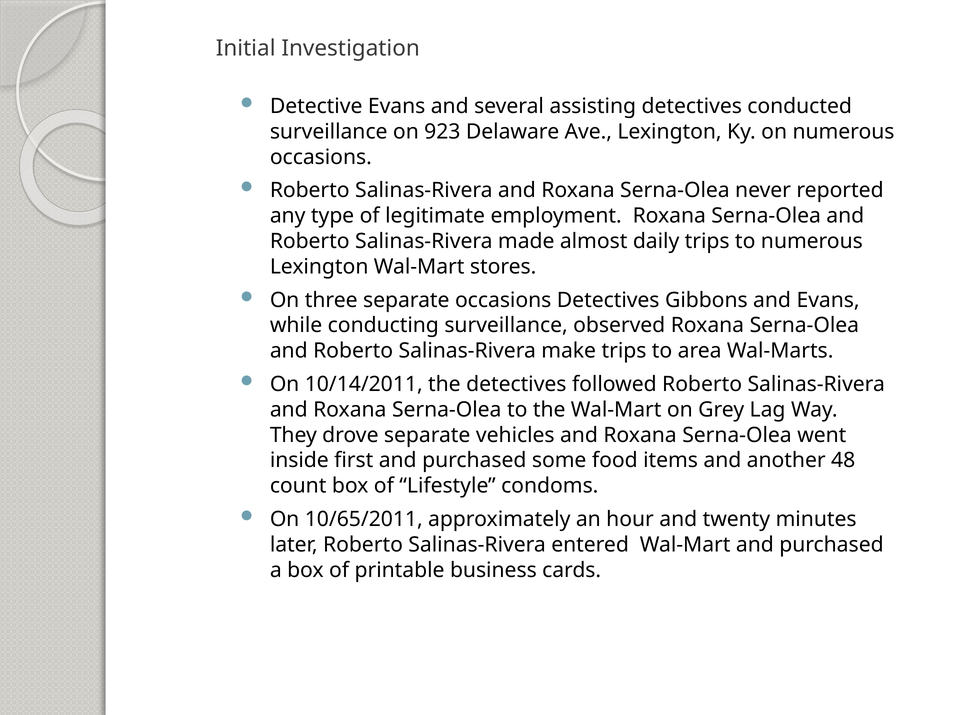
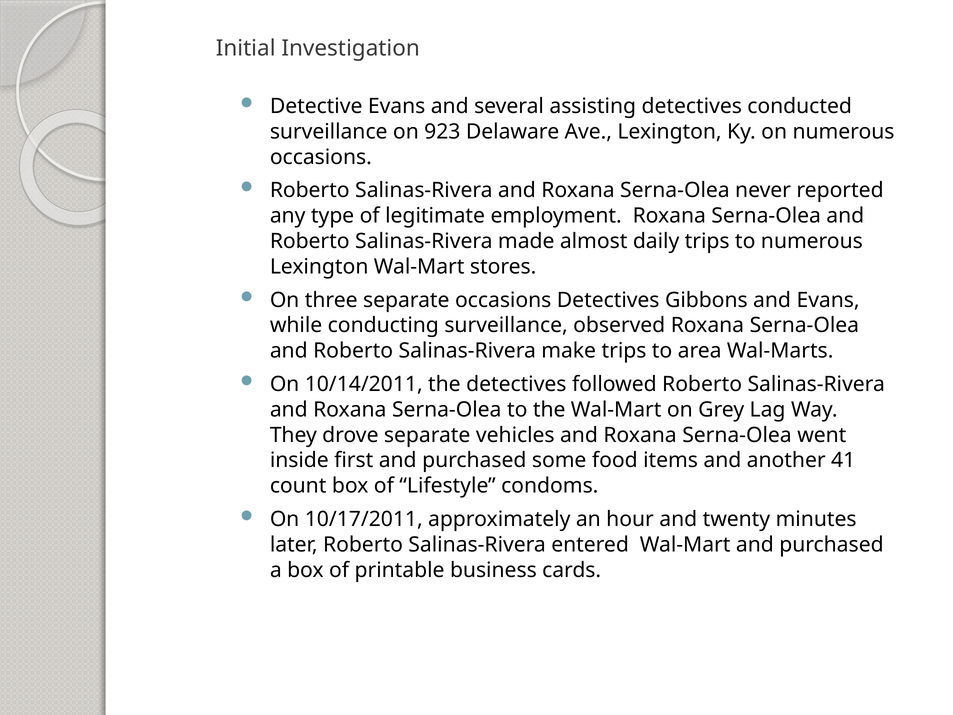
48: 48 -> 41
10/65/2011: 10/65/2011 -> 10/17/2011
